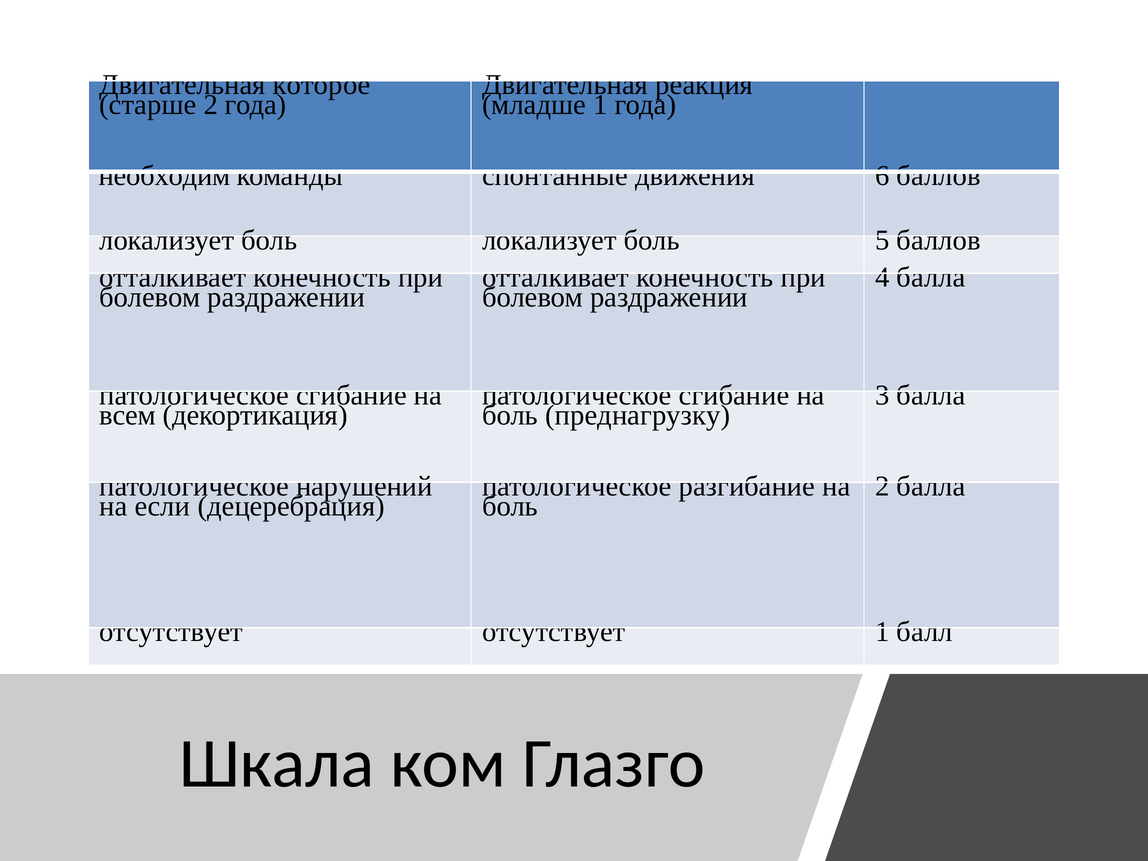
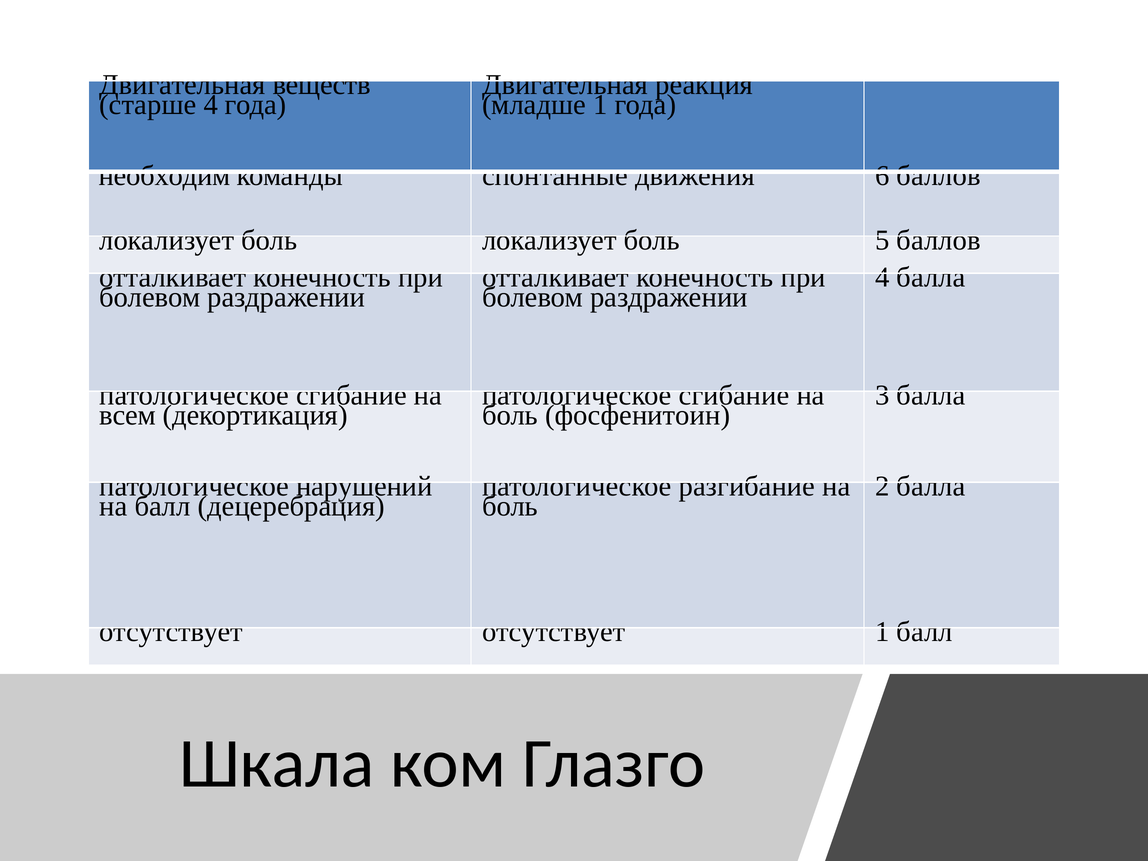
которое: которое -> веществ
старше 2: 2 -> 4
преднагрузку: преднагрузку -> фосфенитоин
на если: если -> балл
